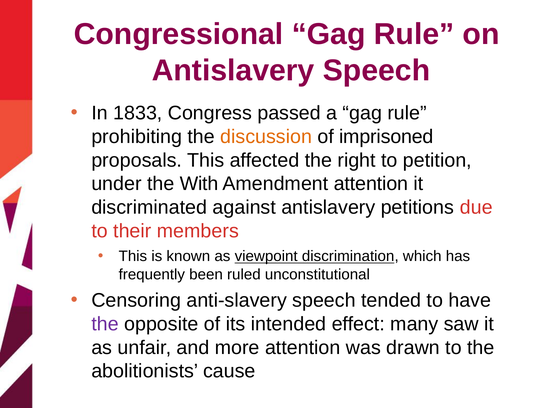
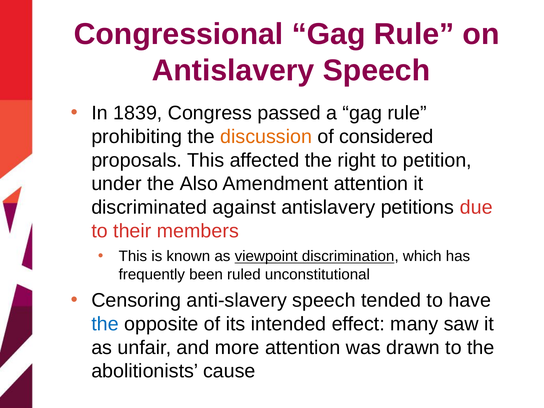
1833: 1833 -> 1839
imprisoned: imprisoned -> considered
With: With -> Also
the at (105, 324) colour: purple -> blue
